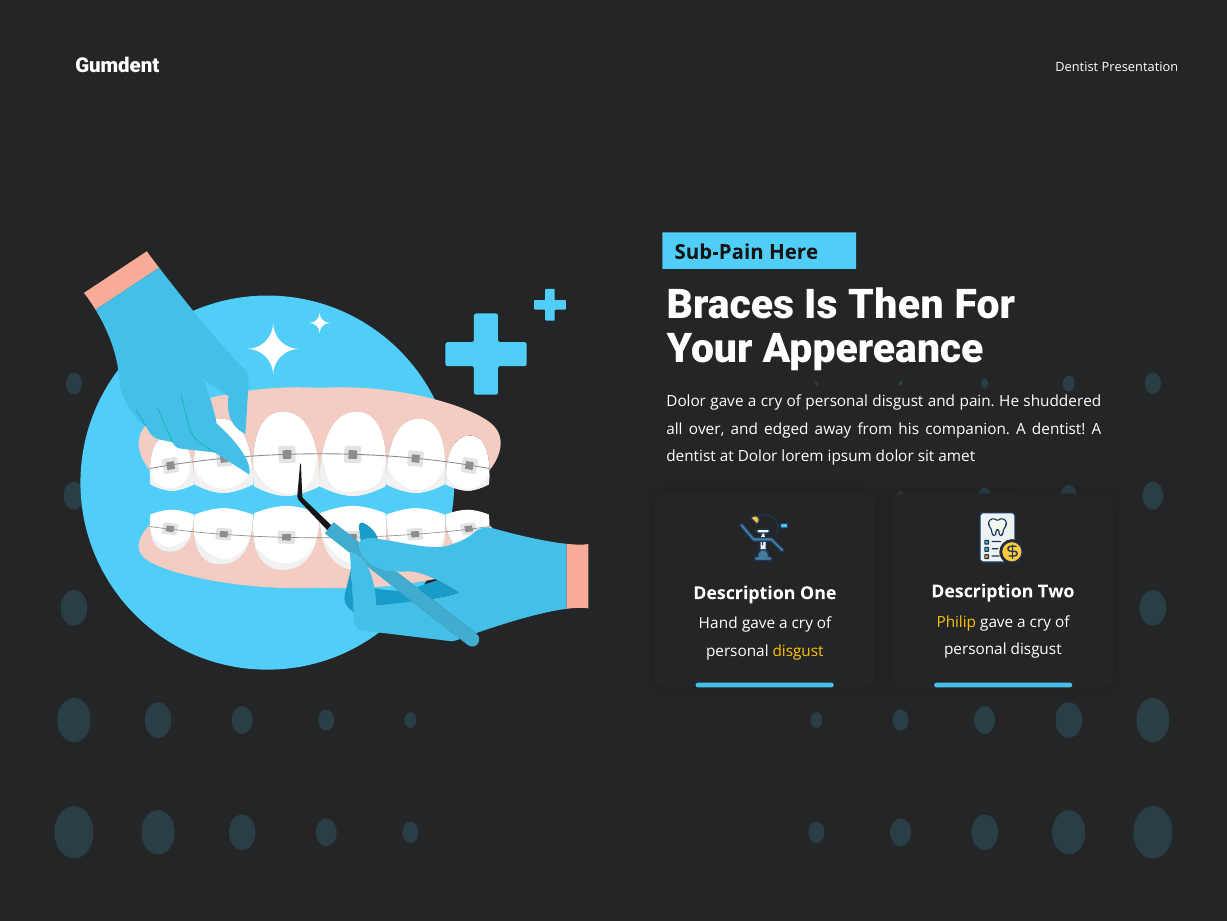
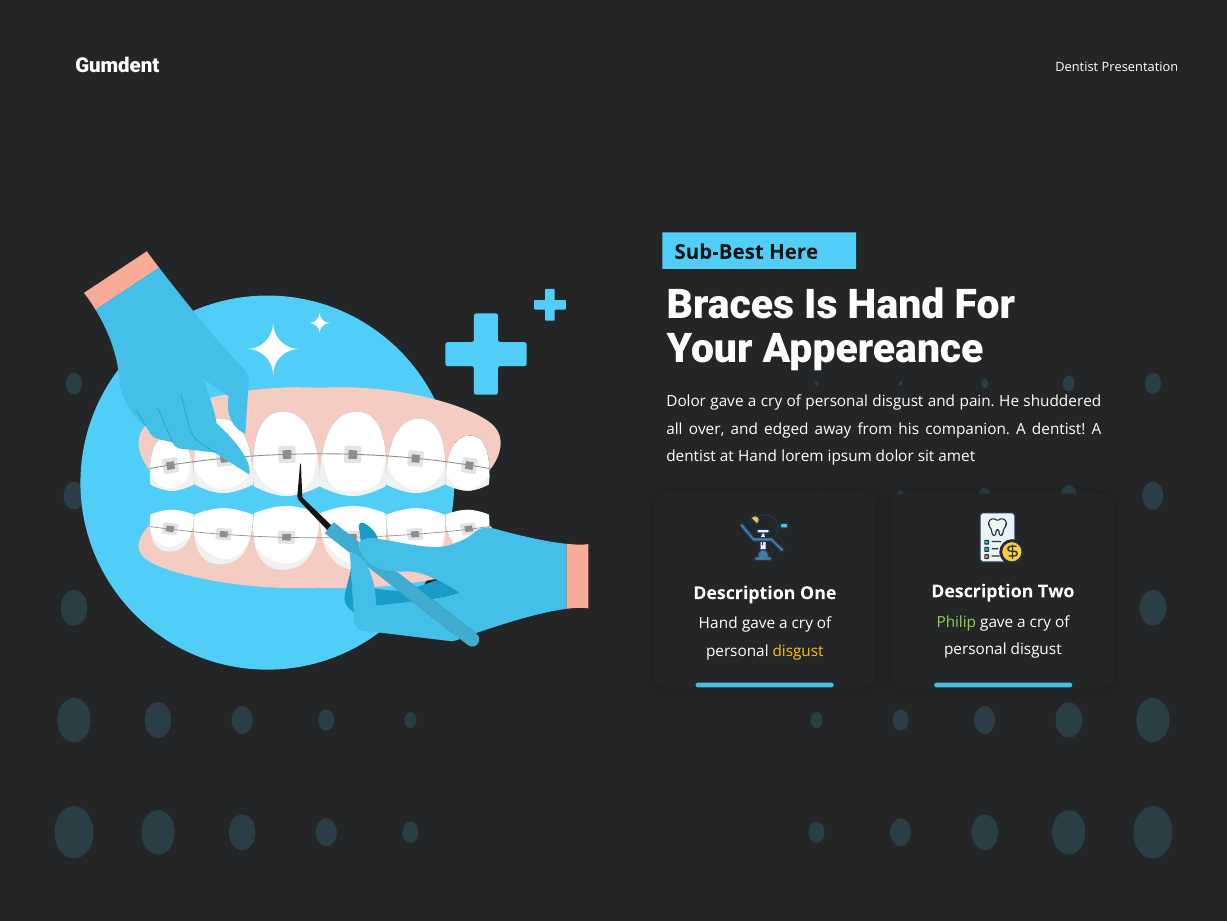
Sub-Pain: Sub-Pain -> Sub-Best
Is Then: Then -> Hand
at Dolor: Dolor -> Hand
Philip colour: yellow -> light green
